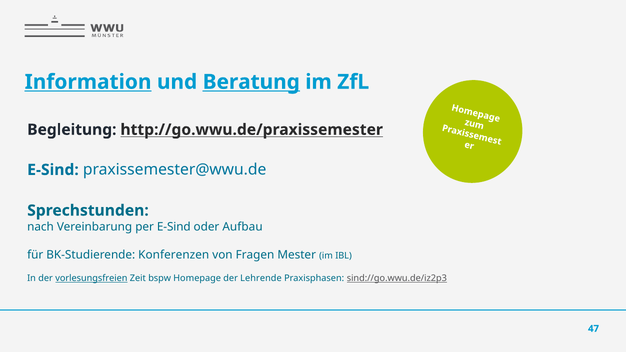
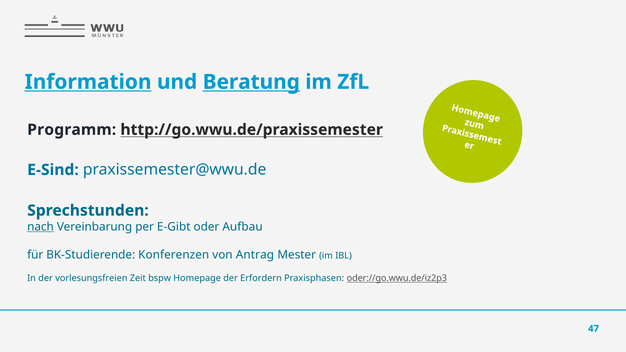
Begleitung: Begleitung -> Programm
nach underline: none -> present
per E-Sind: E-Sind -> E-Gibt
Fragen: Fragen -> Antrag
vorlesungsfreien underline: present -> none
Lehrende: Lehrende -> Erfordern
sind://go.wwu.de/iz2p3: sind://go.wwu.de/iz2p3 -> oder://go.wwu.de/iz2p3
